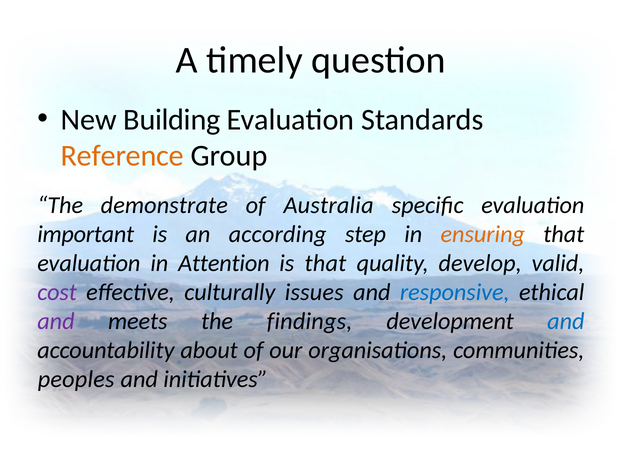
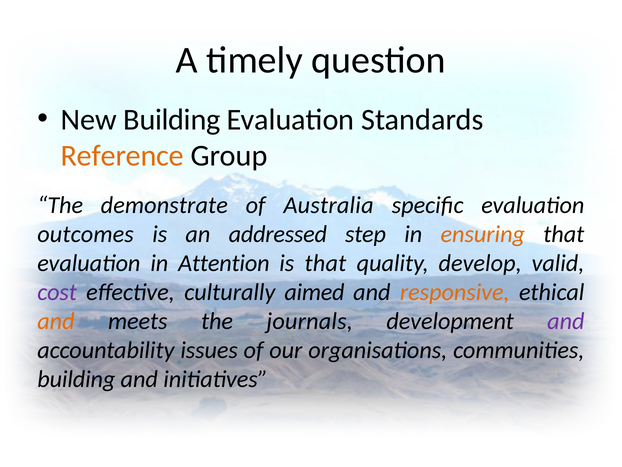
important: important -> outcomes
according: according -> addressed
issues: issues -> aimed
responsive colour: blue -> orange
and at (56, 321) colour: purple -> orange
findings: findings -> journals
and at (566, 321) colour: blue -> purple
about: about -> issues
peoples at (76, 379): peoples -> building
